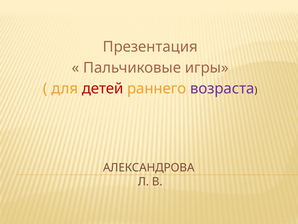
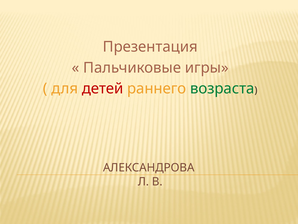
возраста colour: purple -> green
